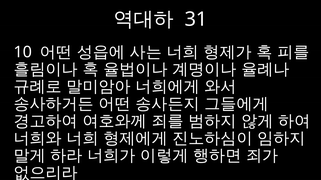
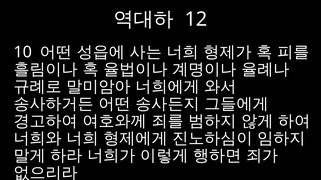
31: 31 -> 12
